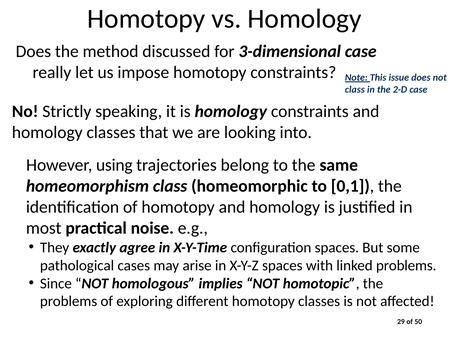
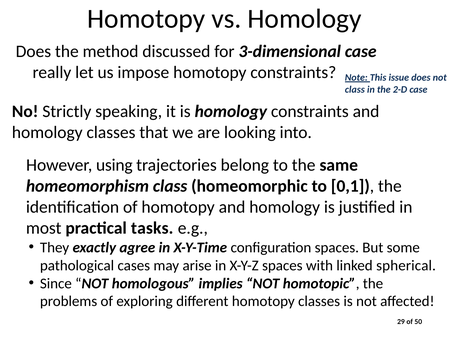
noise: noise -> tasks
linked problems: problems -> spherical
